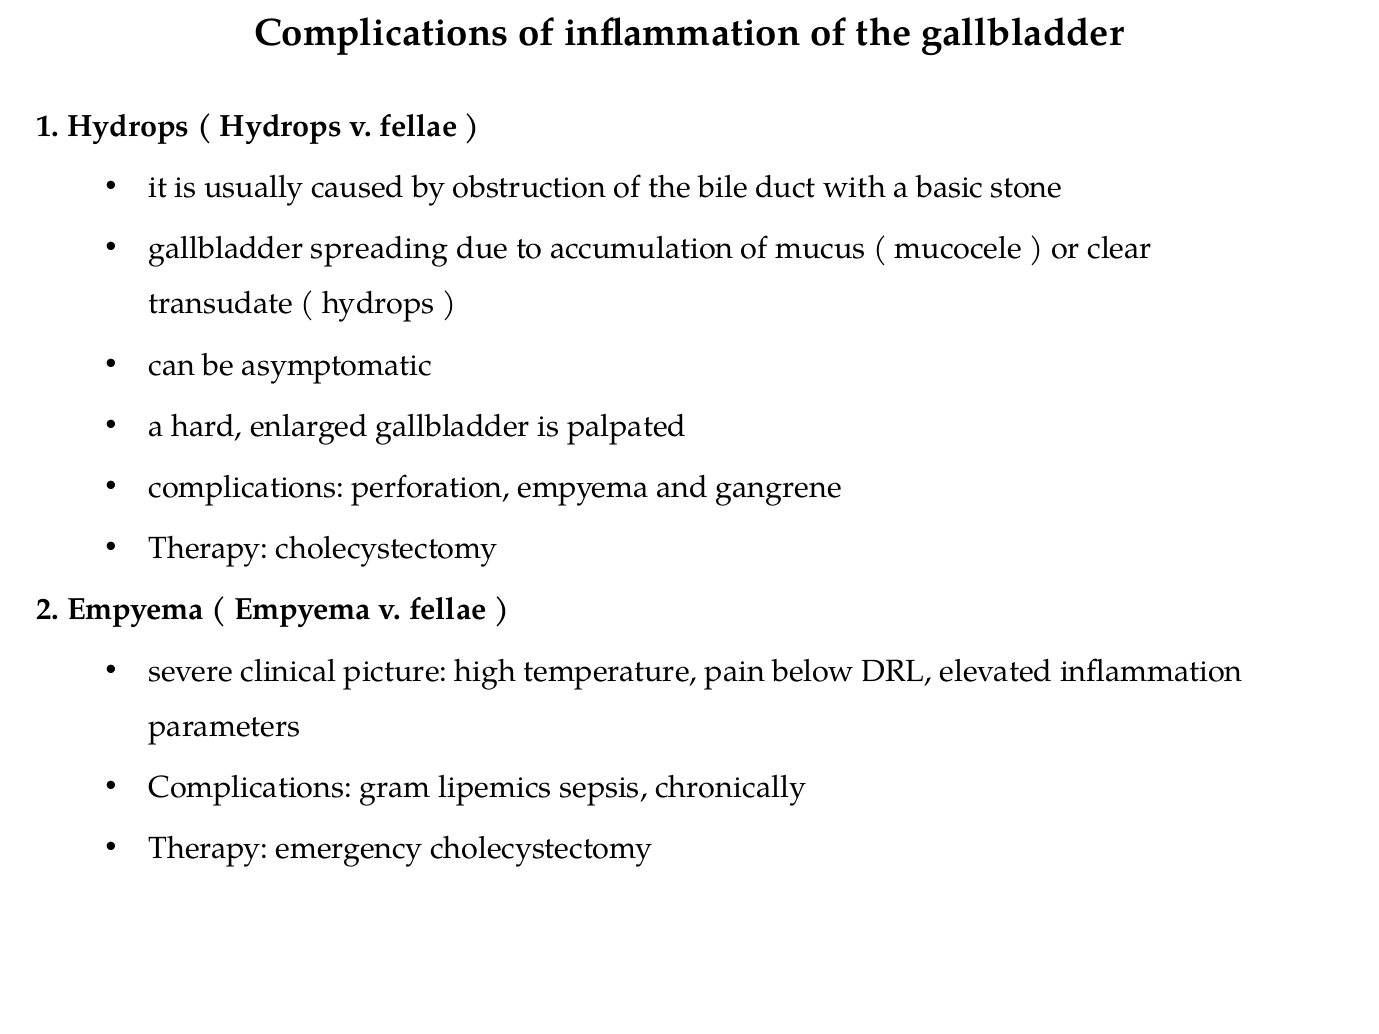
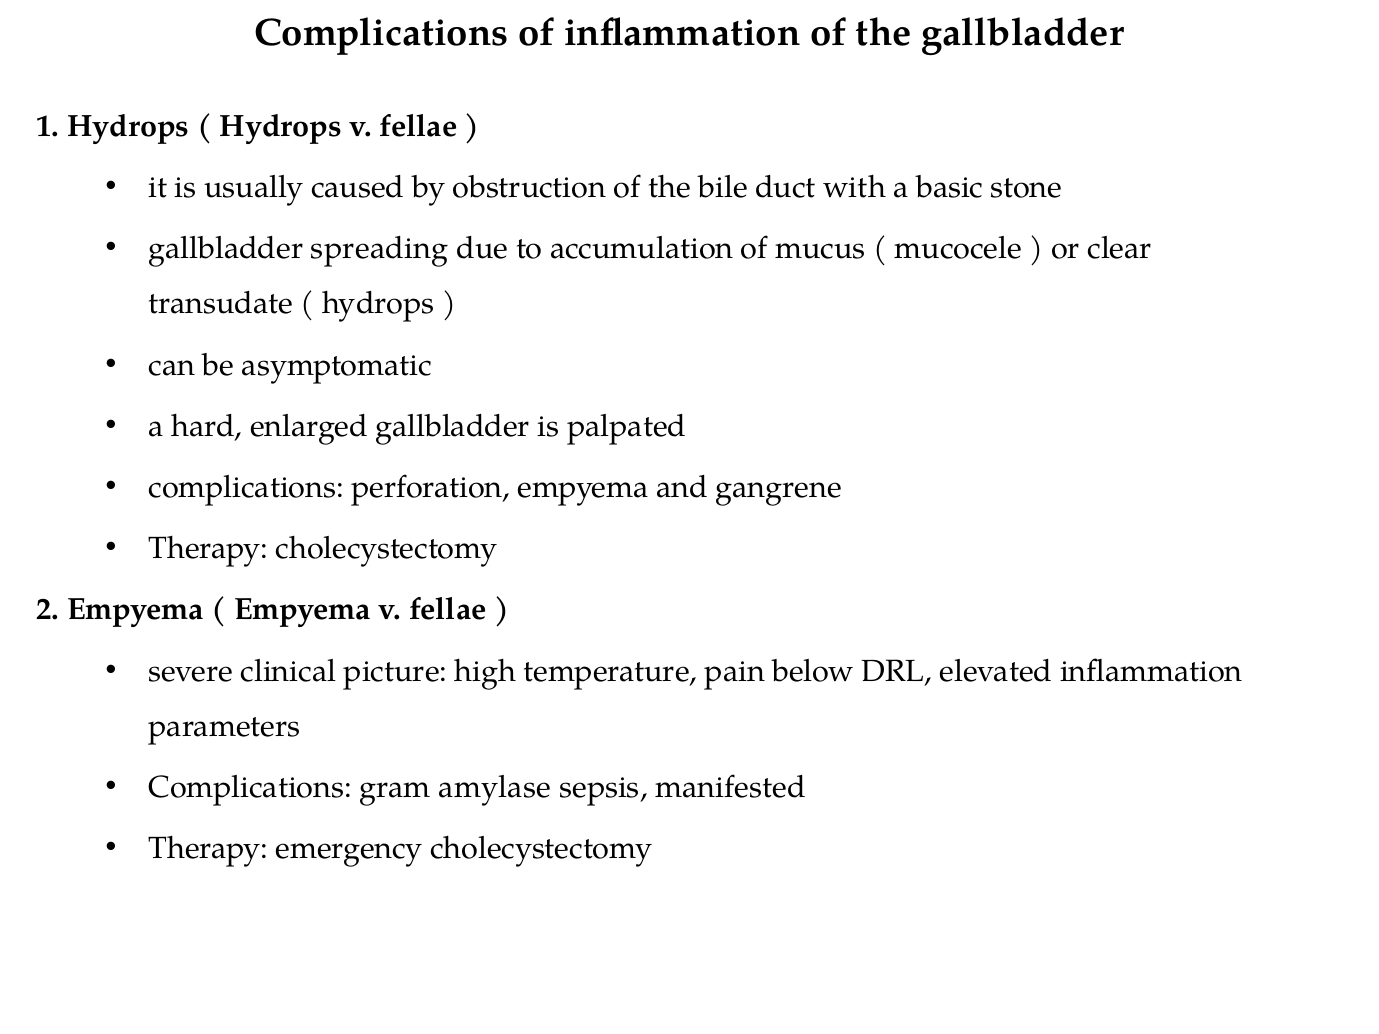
lipemics: lipemics -> amylase
chronically: chronically -> manifested
